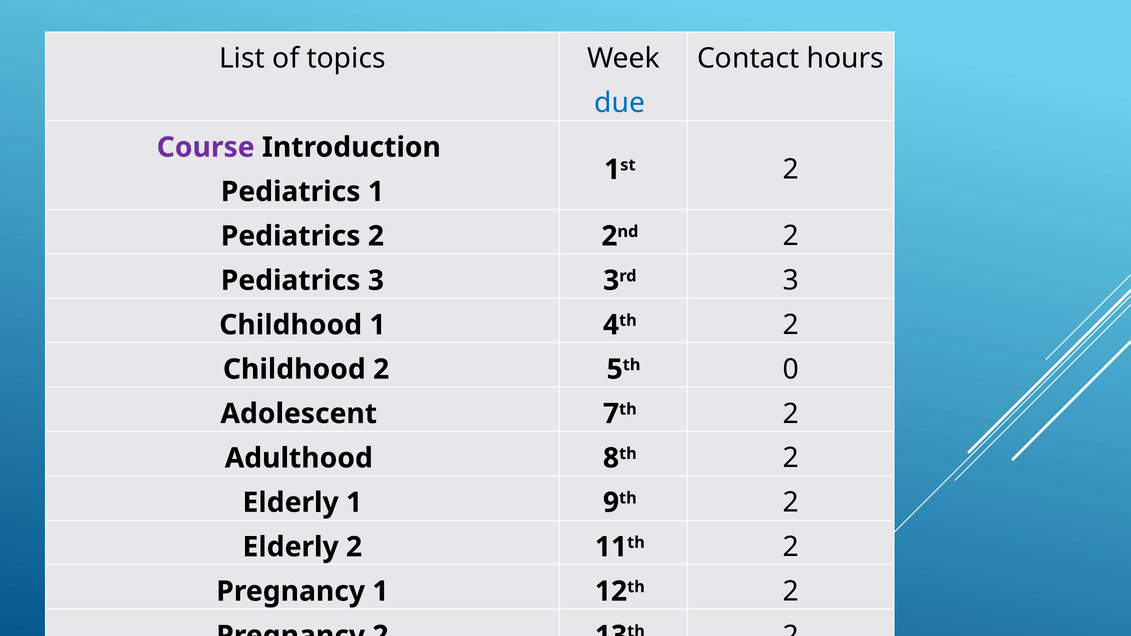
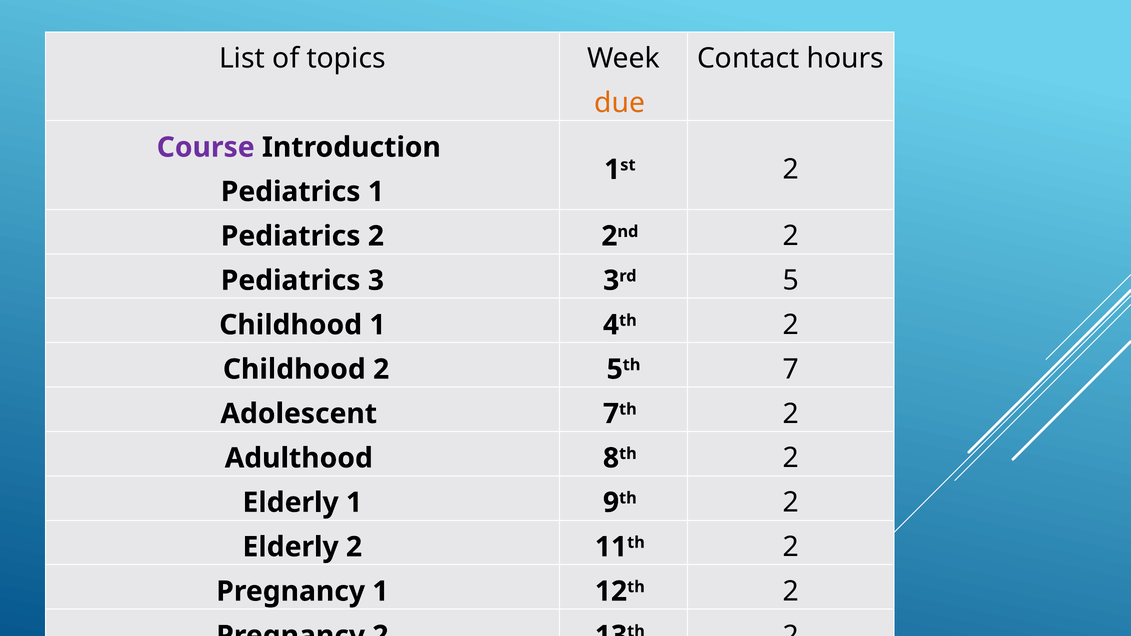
due colour: blue -> orange
3 at (791, 281): 3 -> 5
0 at (791, 369): 0 -> 7
